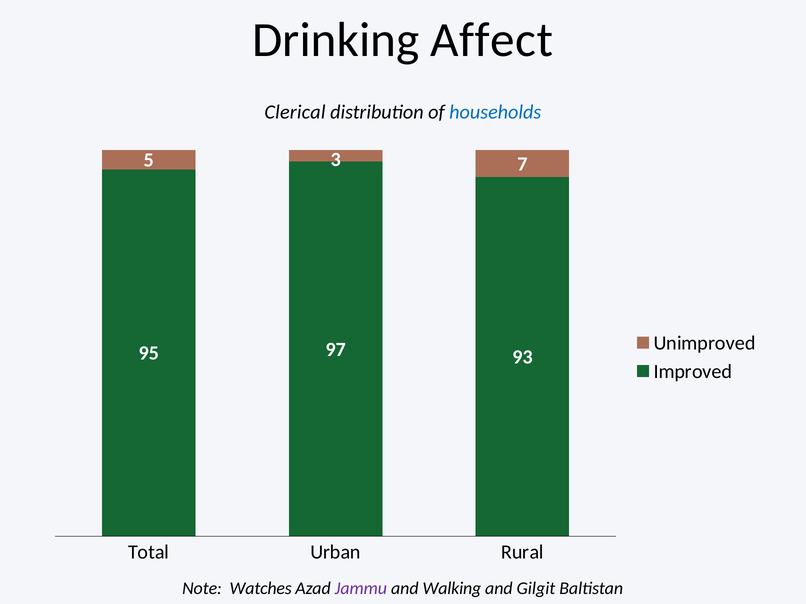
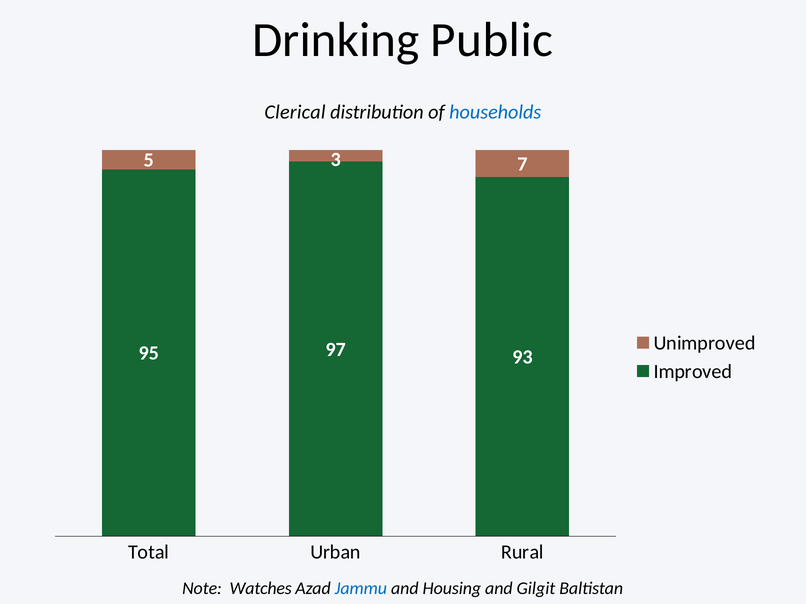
Affect: Affect -> Public
Jammu colour: purple -> blue
Walking: Walking -> Housing
